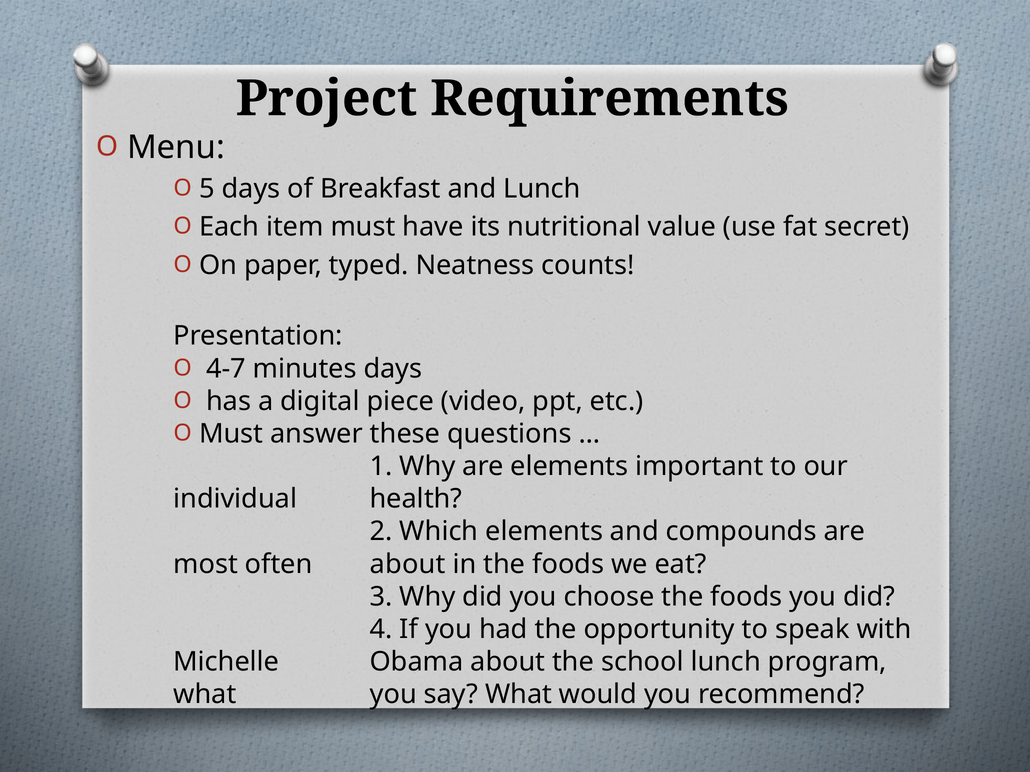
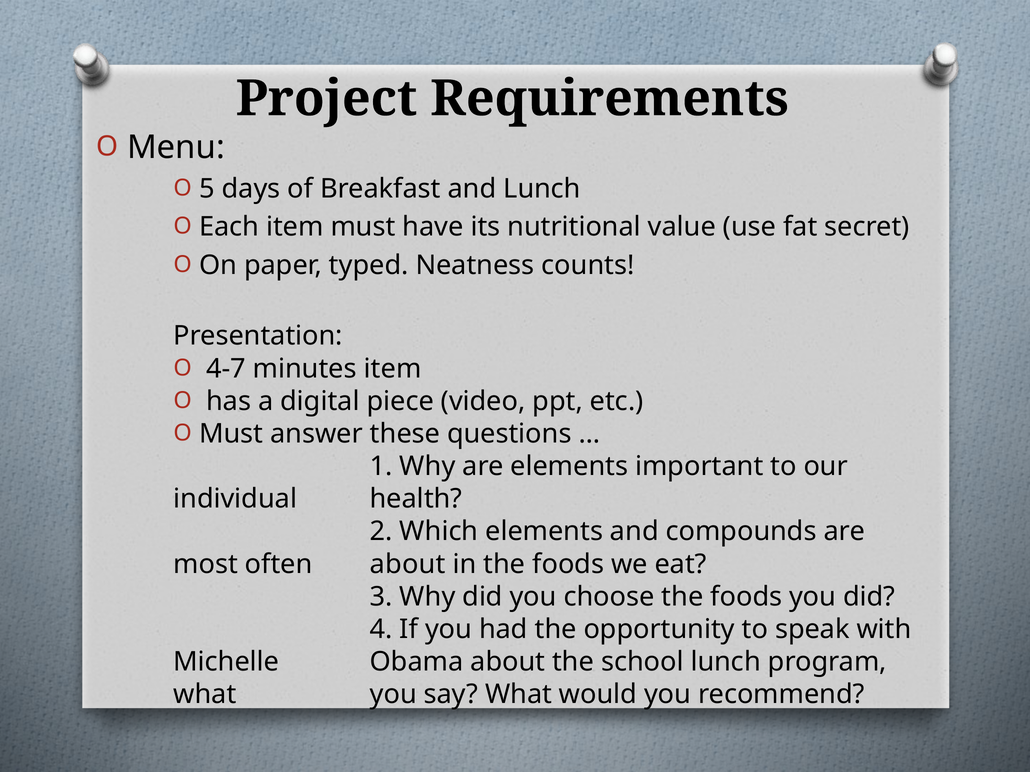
minutes days: days -> item
